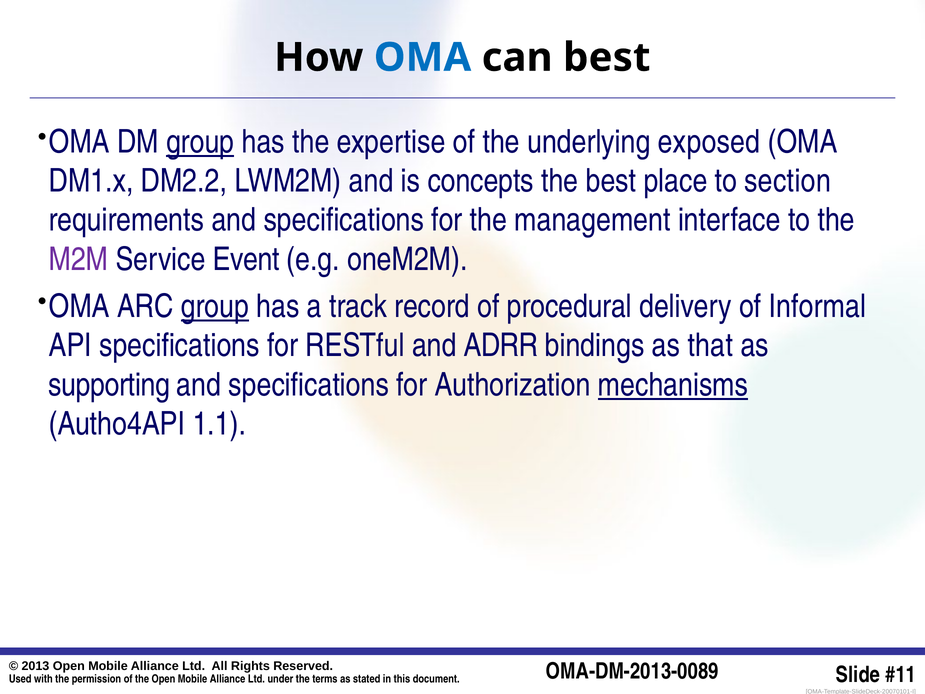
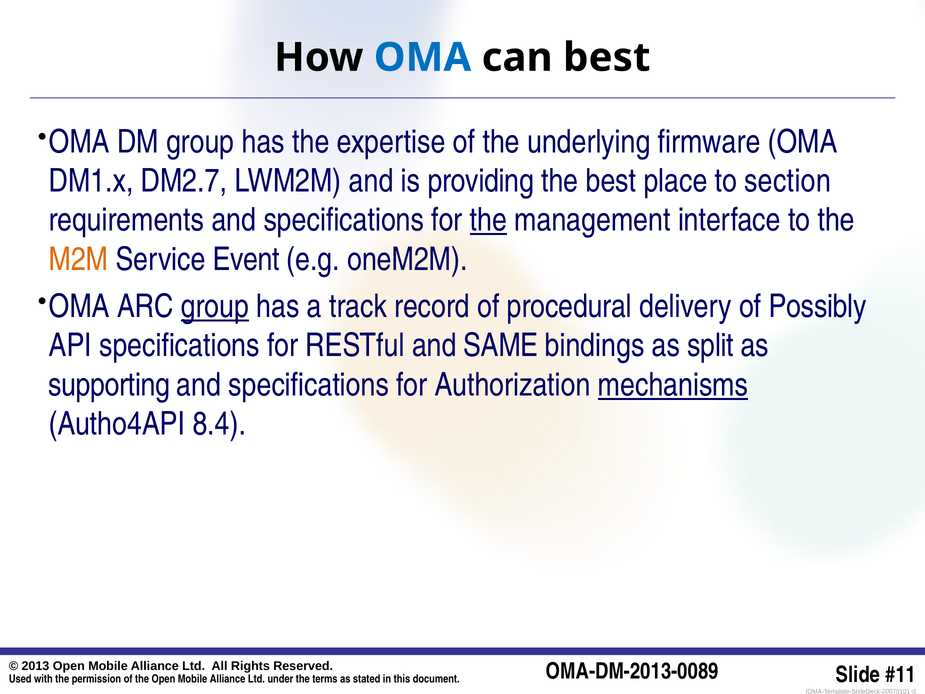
group at (200, 142) underline: present -> none
exposed: exposed -> firmware
DM2.2: DM2.2 -> DM2.7
concepts: concepts -> providing
the at (488, 220) underline: none -> present
M2M colour: purple -> orange
Informal: Informal -> Possibly
ADRR: ADRR -> SAME
that: that -> split
1.1: 1.1 -> 8.4
